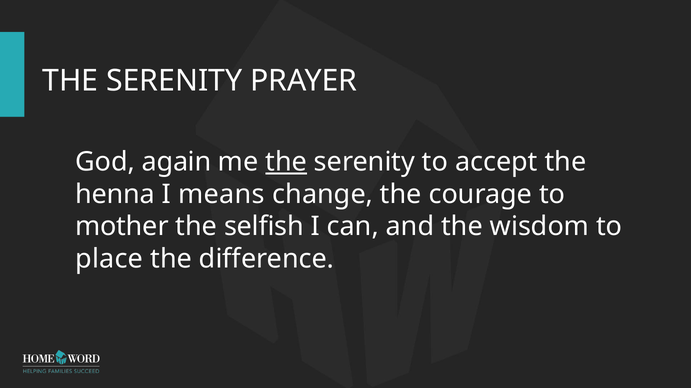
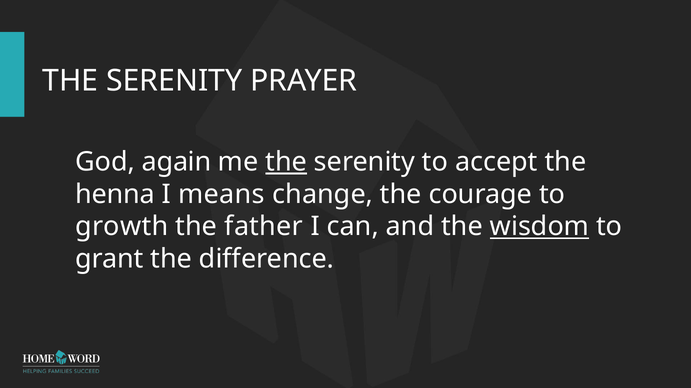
mother: mother -> growth
selfish: selfish -> father
wisdom underline: none -> present
place: place -> grant
